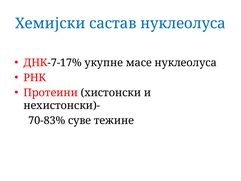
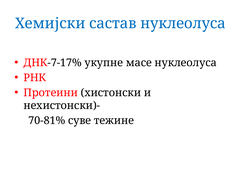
70-83%: 70-83% -> 70-81%
